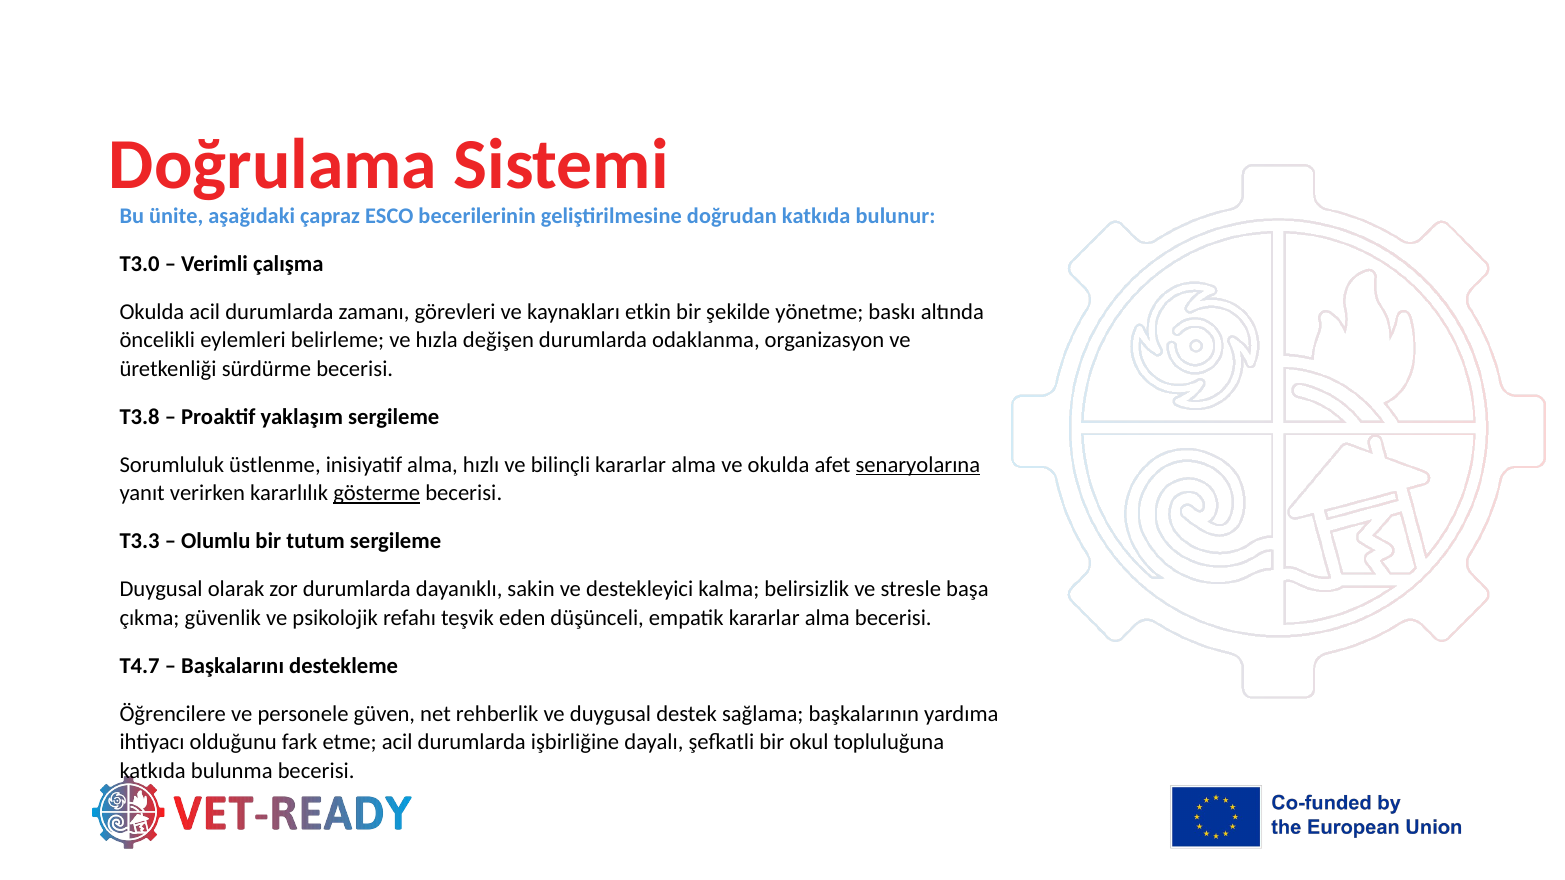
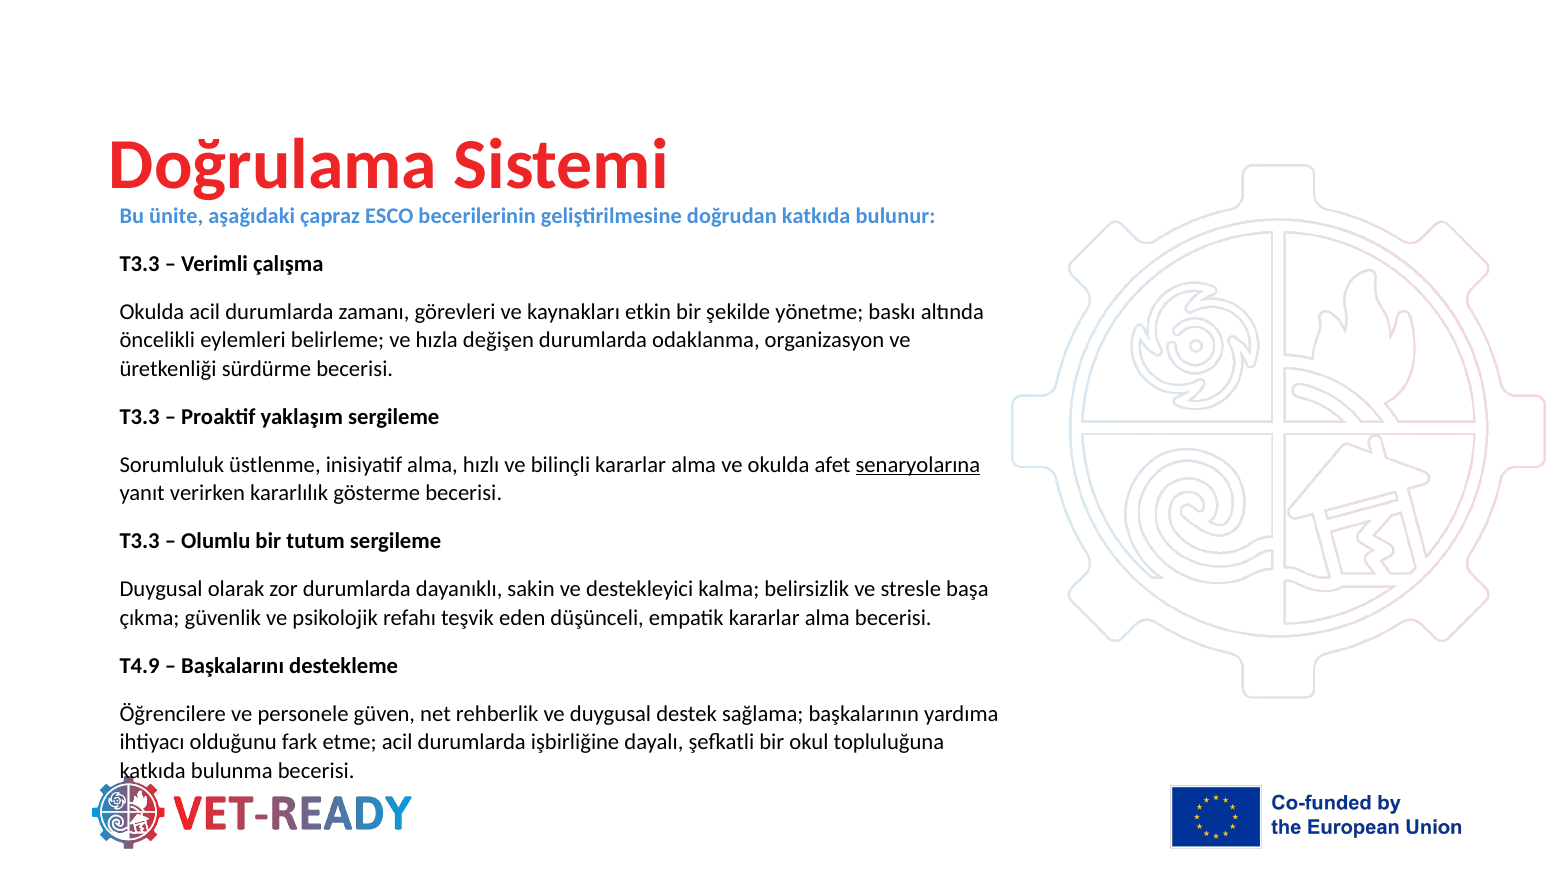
T3.0 at (140, 264): T3.0 -> T3.3
T3.8 at (140, 417): T3.8 -> T3.3
gösterme underline: present -> none
T4.7: T4.7 -> T4.9
